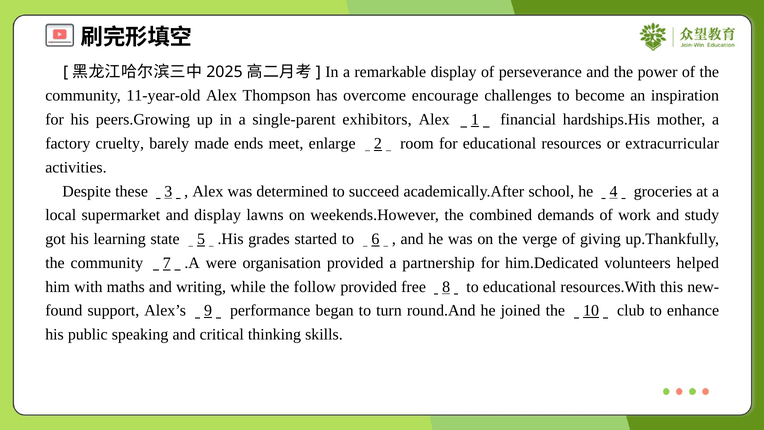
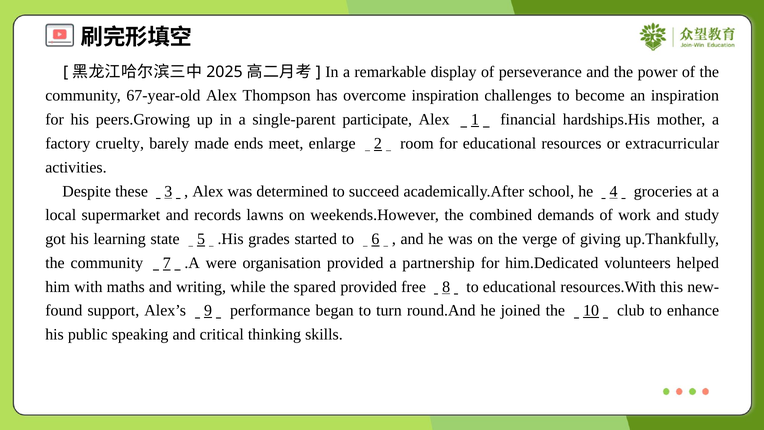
11-year-old: 11-year-old -> 67-year-old
overcome encourage: encourage -> inspiration
exhibitors: exhibitors -> participate
and display: display -> records
follow: follow -> spared
